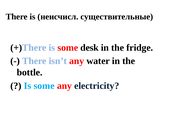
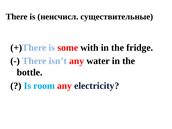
desk: desk -> with
some at (44, 86): some -> room
